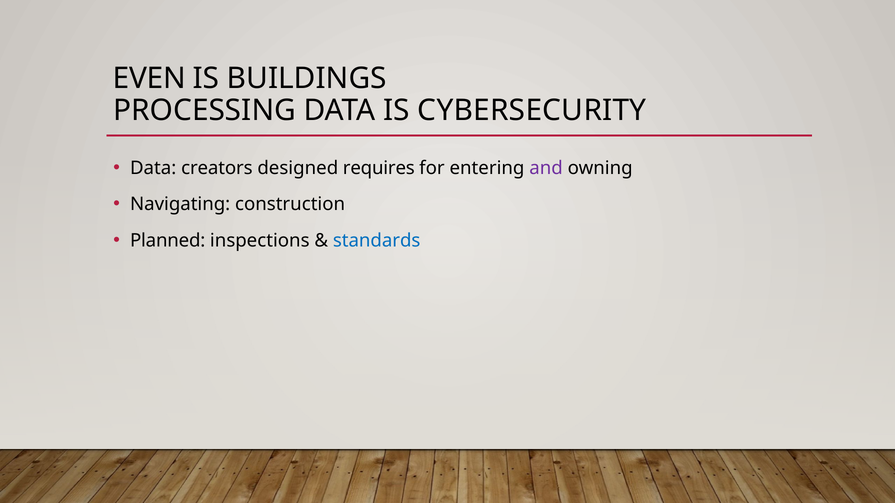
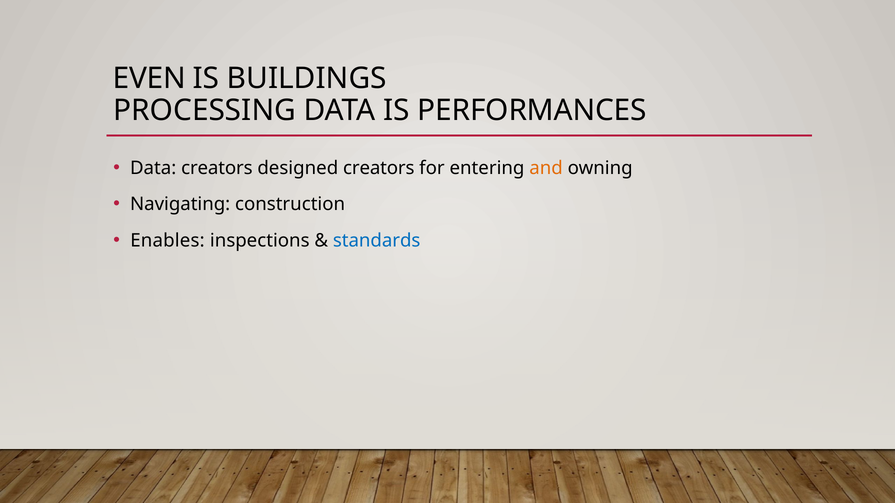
CYBERSECURITY: CYBERSECURITY -> PERFORMANCES
designed requires: requires -> creators
and colour: purple -> orange
Planned: Planned -> Enables
